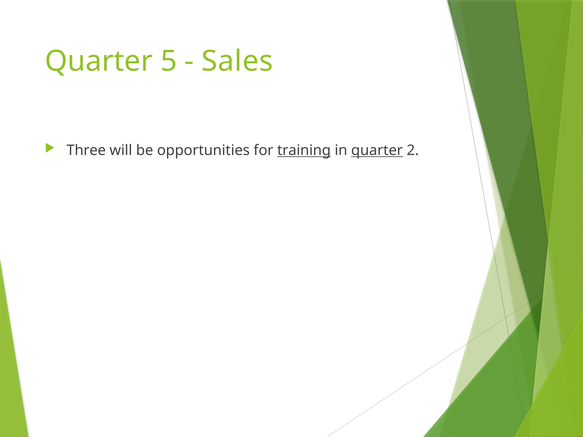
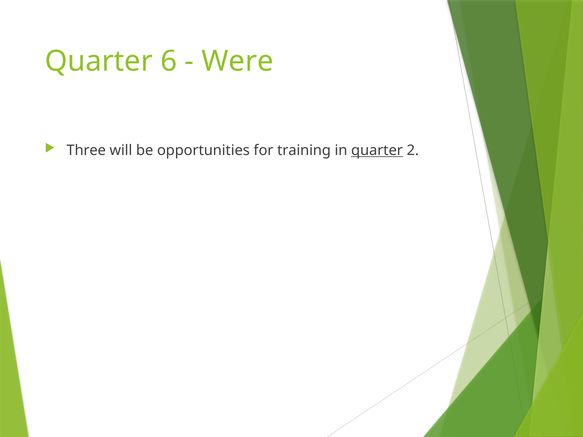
5: 5 -> 6
Sales: Sales -> Were
training underline: present -> none
